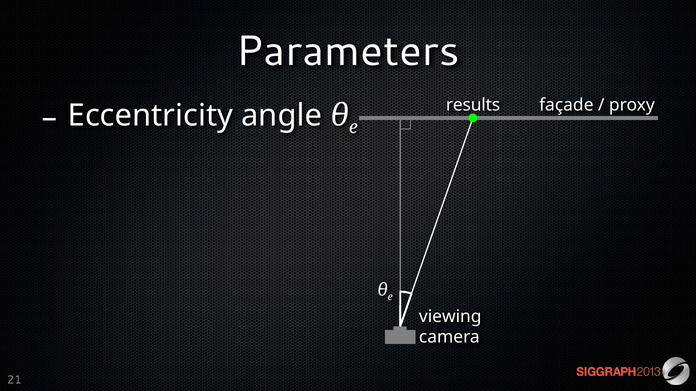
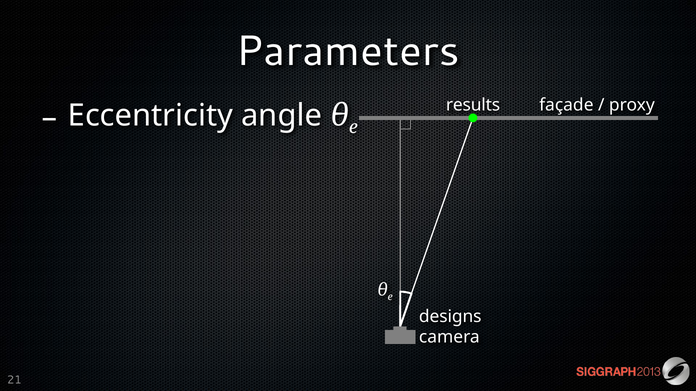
viewing: viewing -> designs
